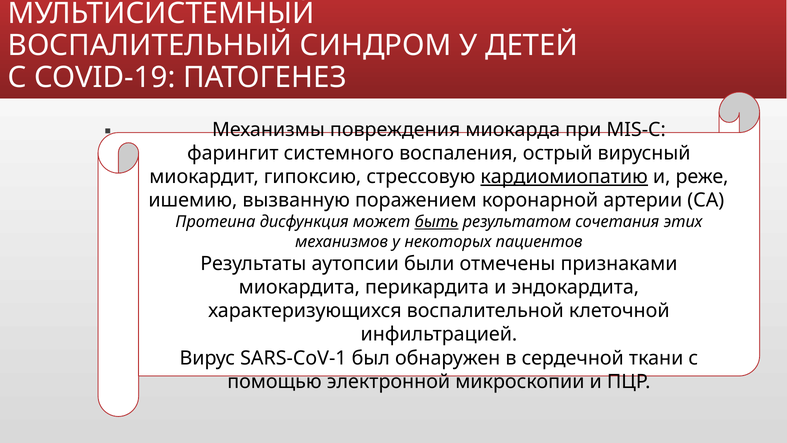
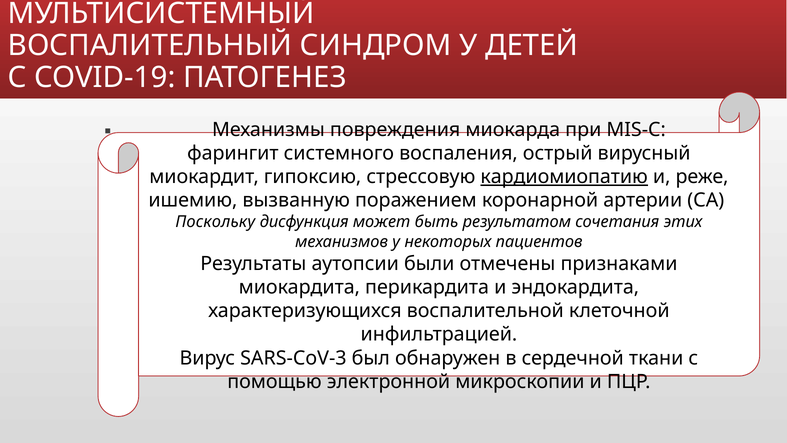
Протеина: Протеина -> Поскольку
быть underline: present -> none
SARS-CoV-1: SARS-CoV-1 -> SARS-CoV-3
